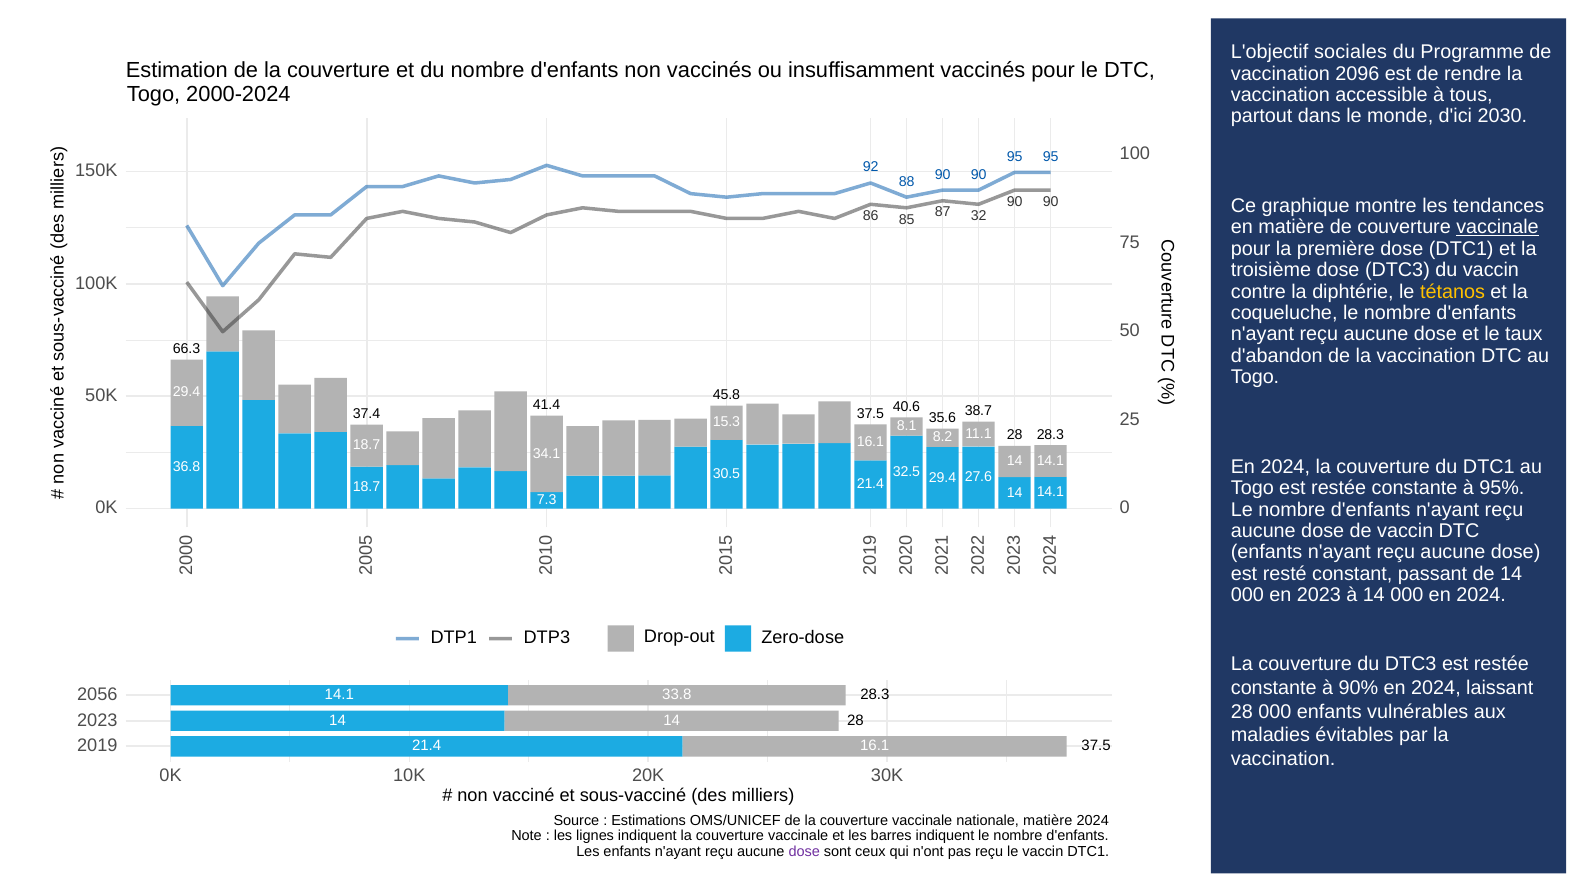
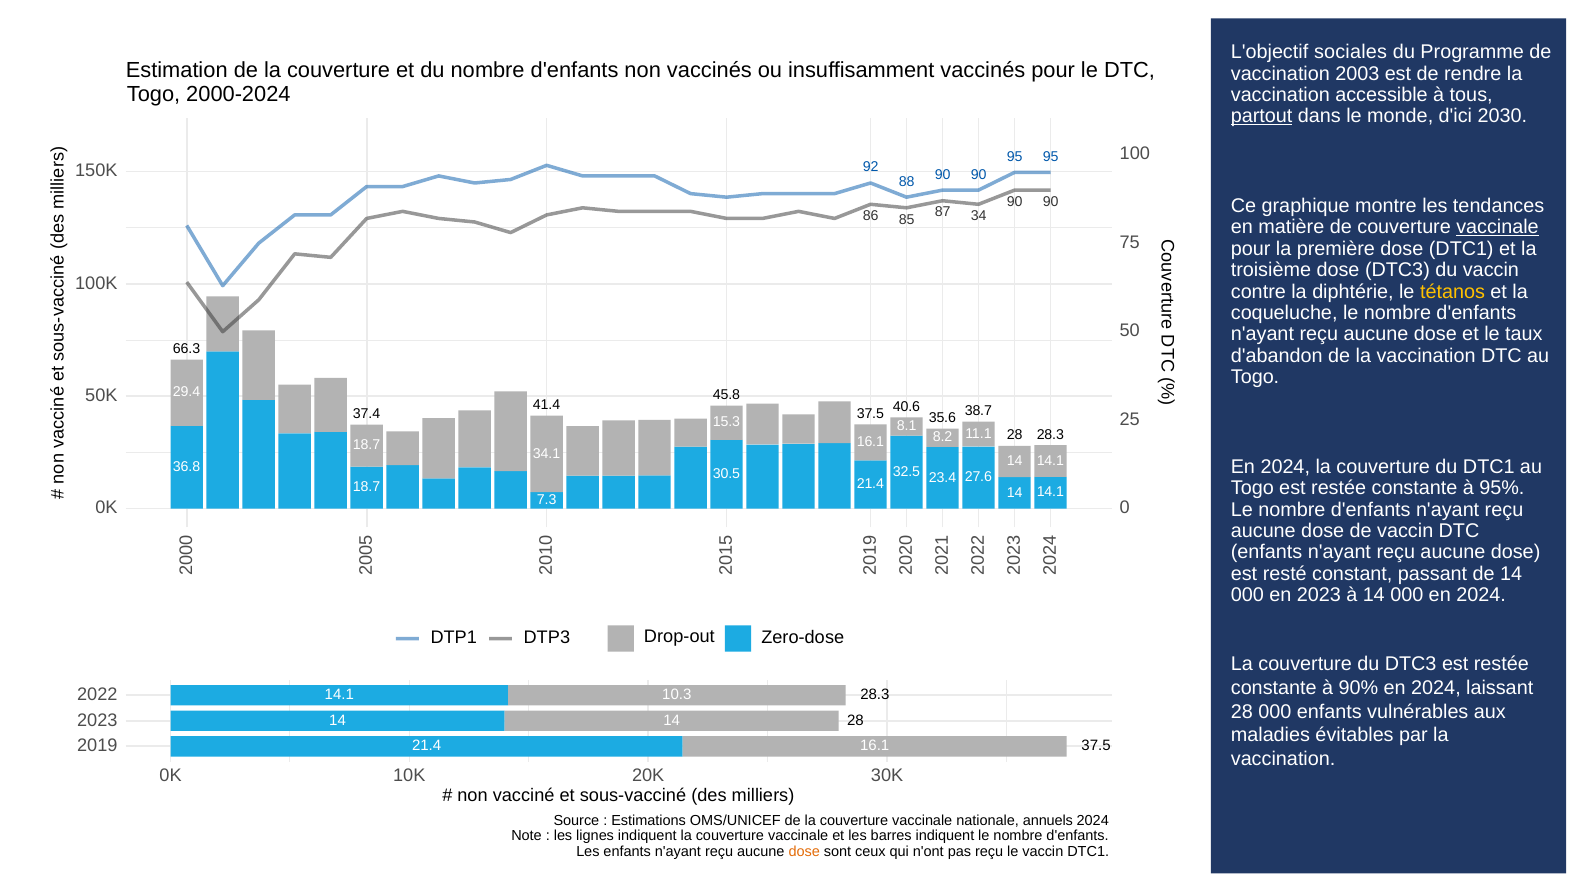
2096: 2096 -> 2003
partout underline: none -> present
32: 32 -> 34
32.5 29.4: 29.4 -> 23.4
2056: 2056 -> 2022
33.8: 33.8 -> 10.3
nationale matière: matière -> annuels
dose at (804, 852) colour: purple -> orange
